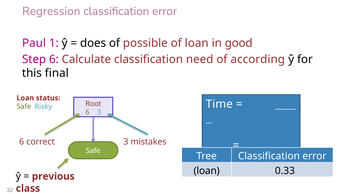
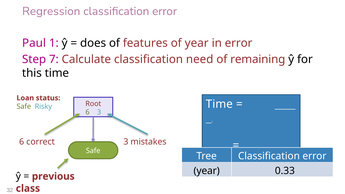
possible: possible -> features
of loan: loan -> year
in good: good -> error
Step 6: 6 -> 7
according: according -> remaining
this final: final -> time
loan at (207, 171): loan -> year
